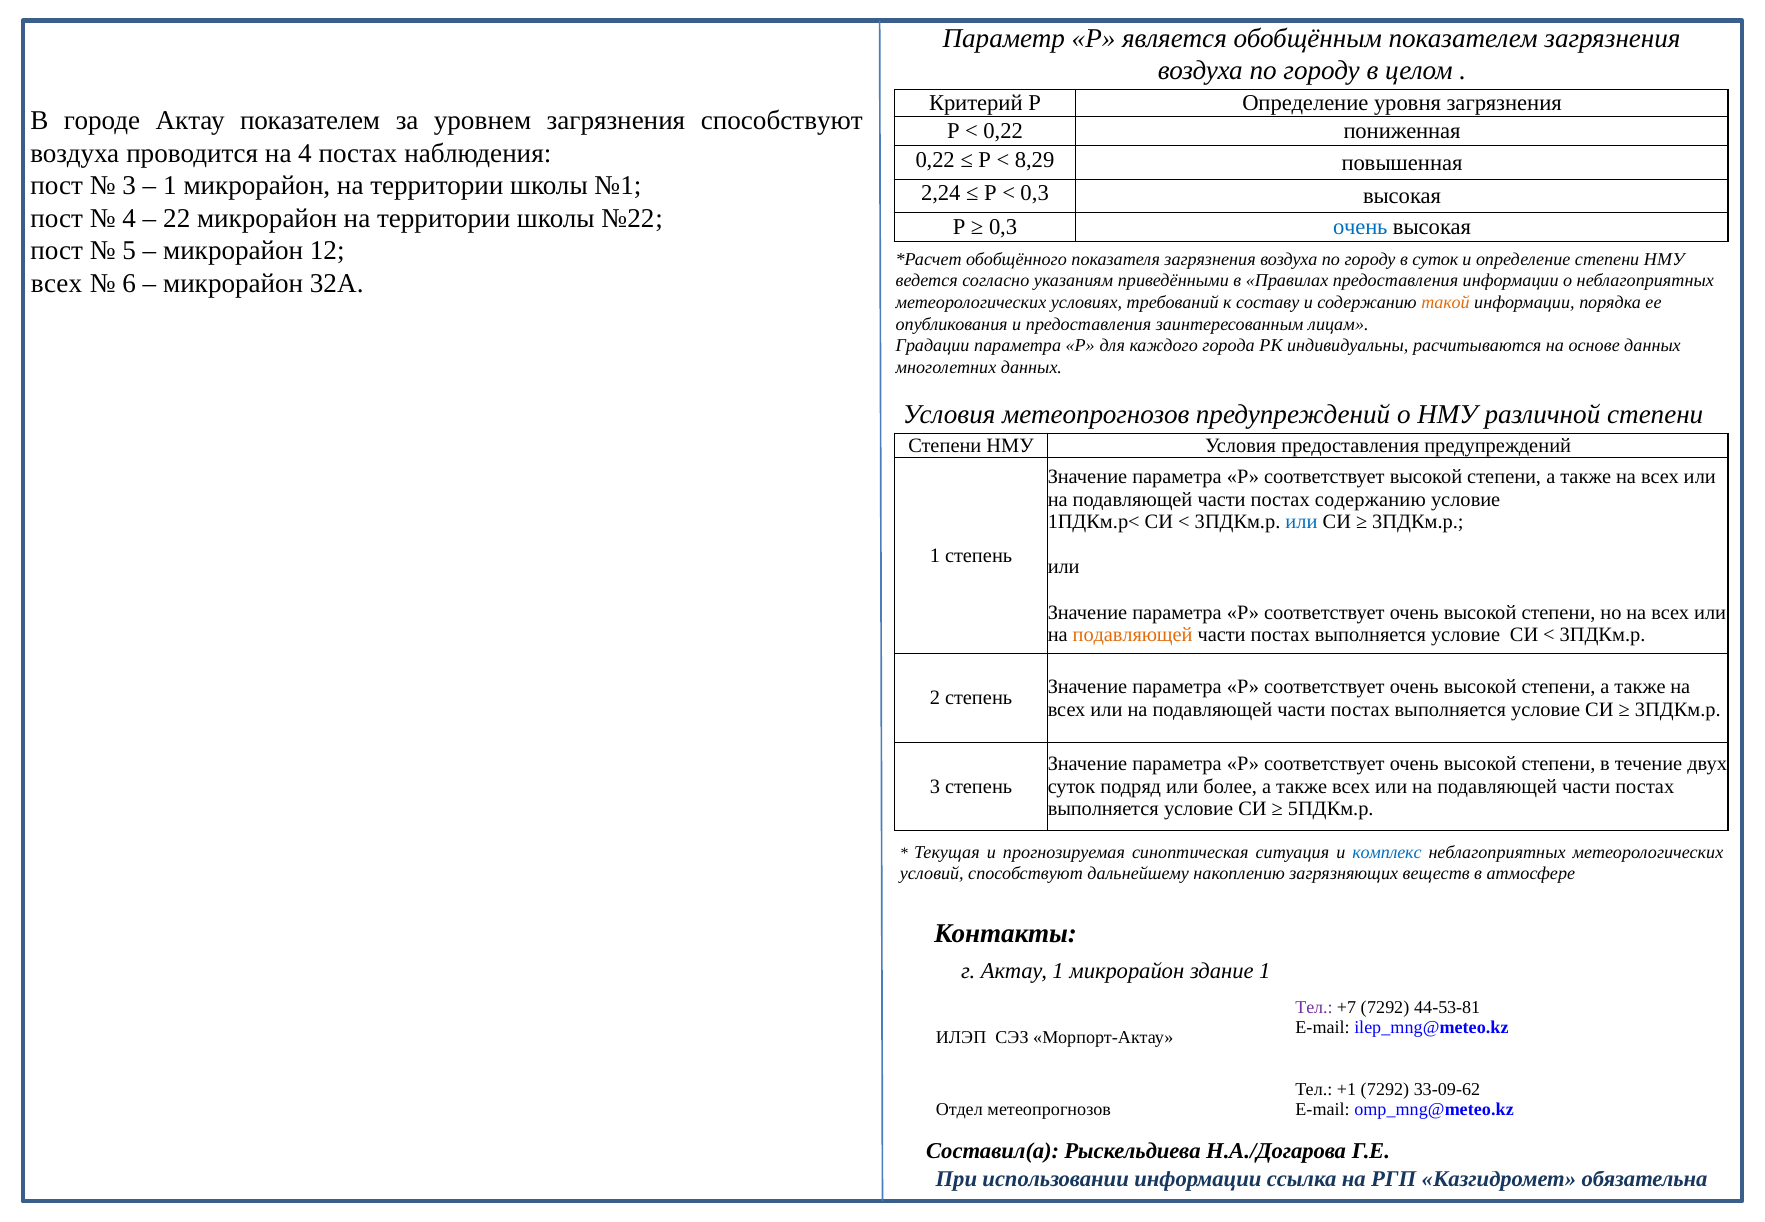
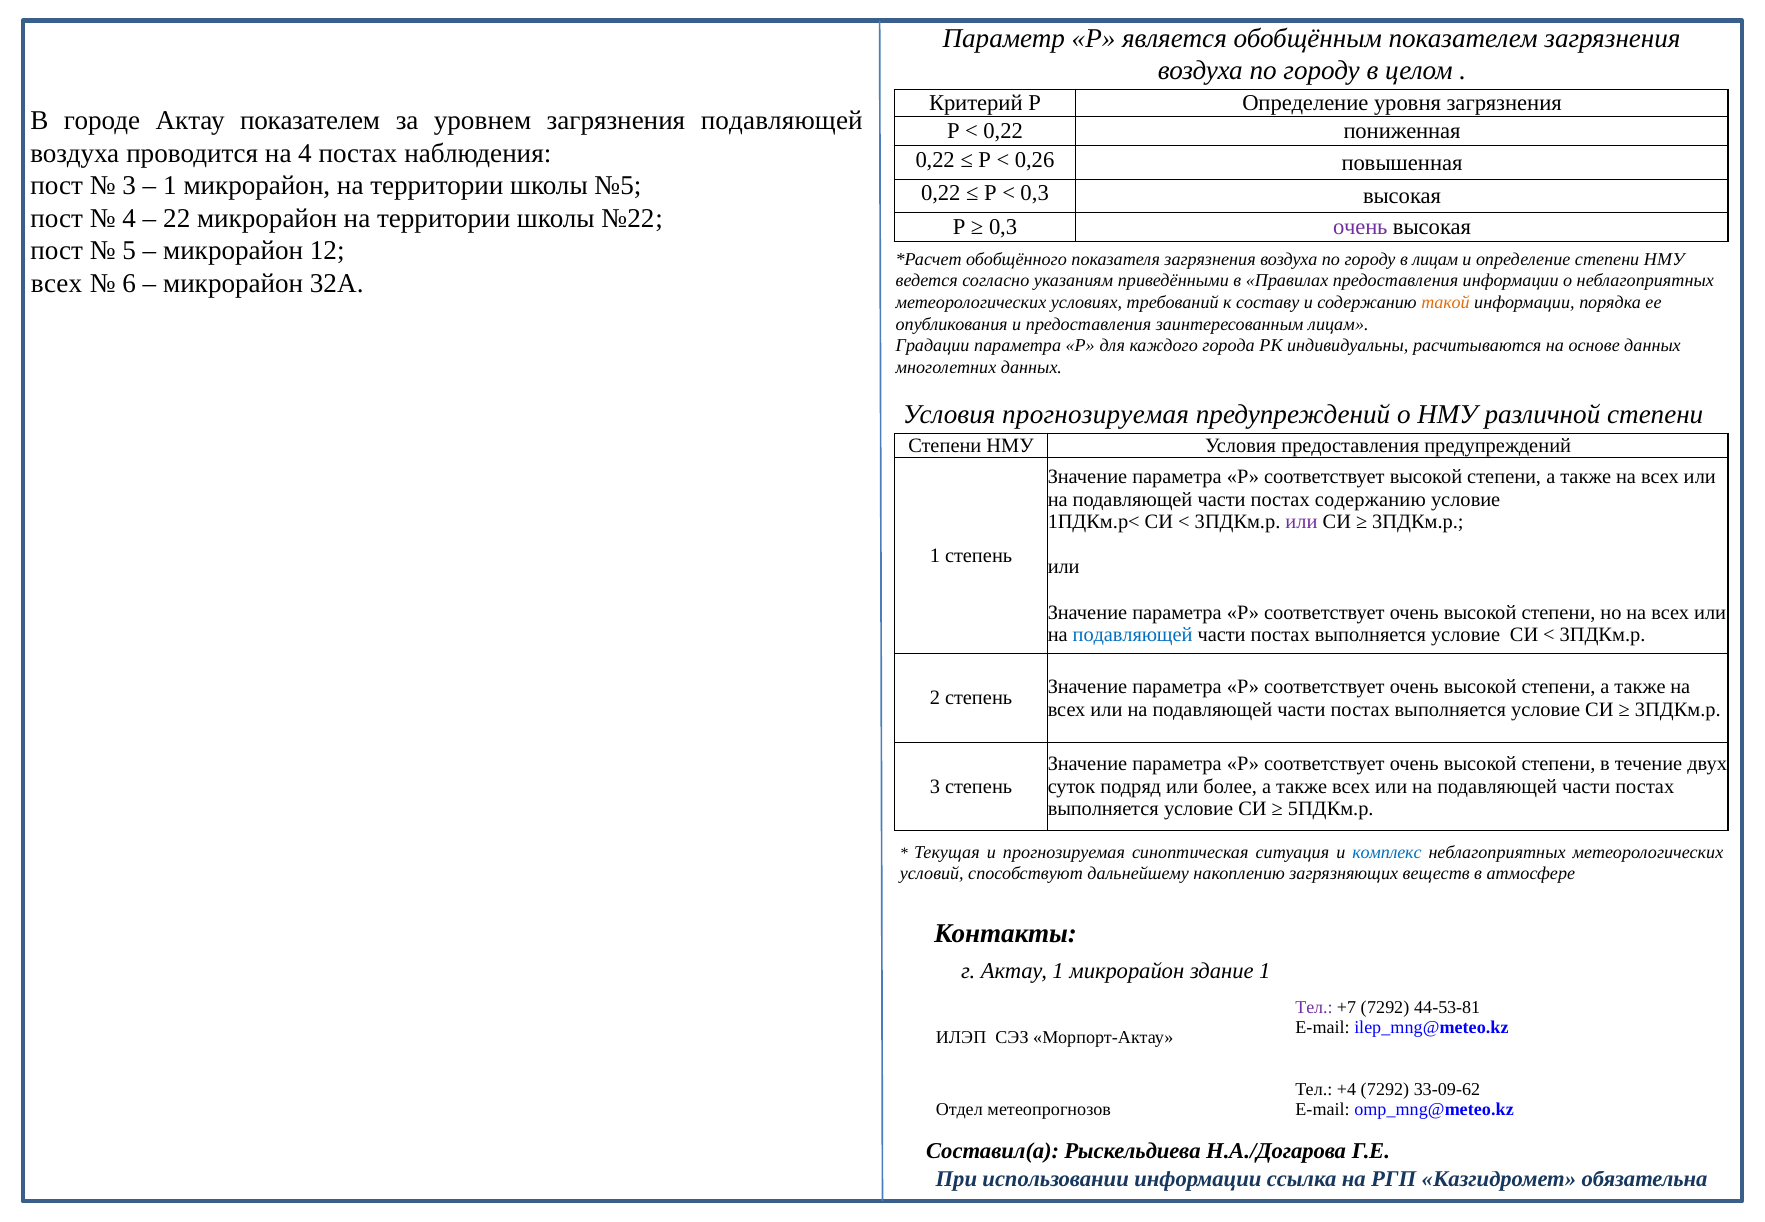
загрязнения способствуют: способствуют -> подавляющей
8,29: 8,29 -> 0,26
№1: №1 -> №5
2,24 at (941, 193): 2,24 -> 0,22
очень at (1360, 227) colour: blue -> purple
в суток: суток -> лицам
Условия метеопрогнозов: метеопрогнозов -> прогнозируемая
или at (1301, 522) colour: blue -> purple
подавляющей at (1133, 635) colour: orange -> blue
+1: +1 -> +4
